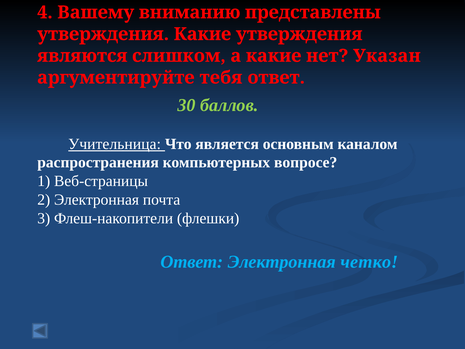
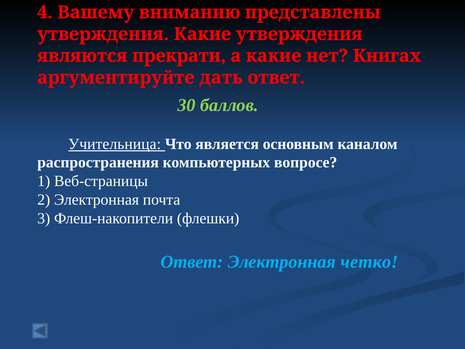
слишком: слишком -> прекрати
Указан: Указан -> Книгах
тебя: тебя -> дать
